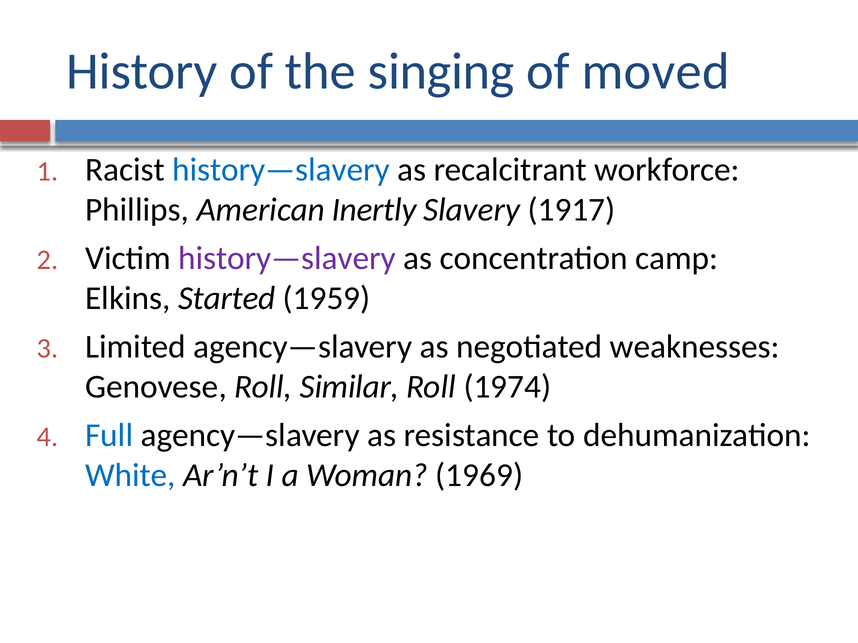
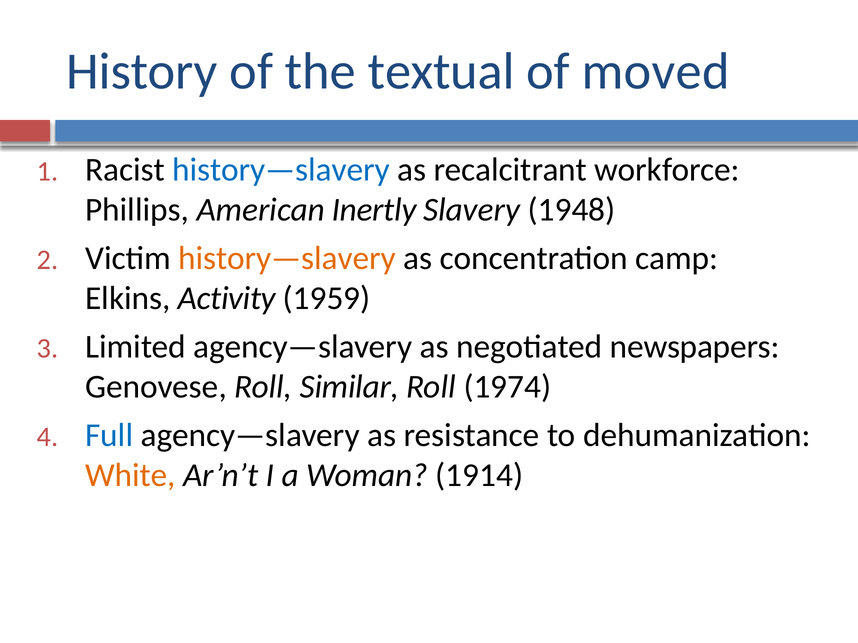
singing: singing -> textual
1917: 1917 -> 1948
history—slavery at (287, 258) colour: purple -> orange
Started: Started -> Activity
weaknesses: weaknesses -> newspapers
White colour: blue -> orange
1969: 1969 -> 1914
